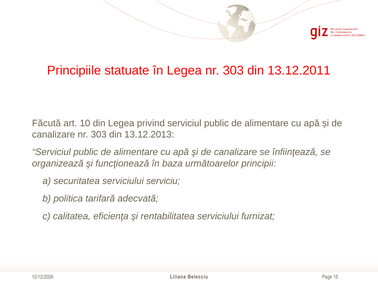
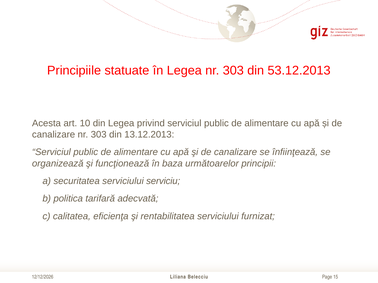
13.12.2011: 13.12.2011 -> 53.12.2013
Făcută: Făcută -> Acesta
